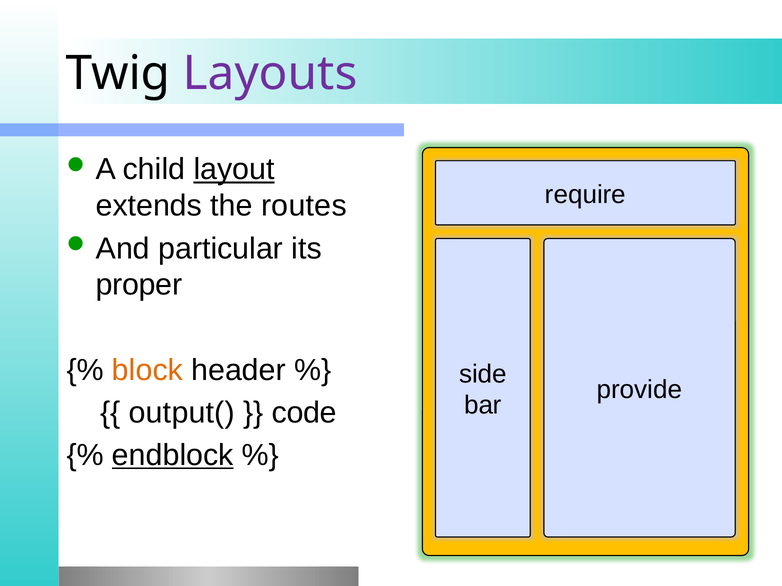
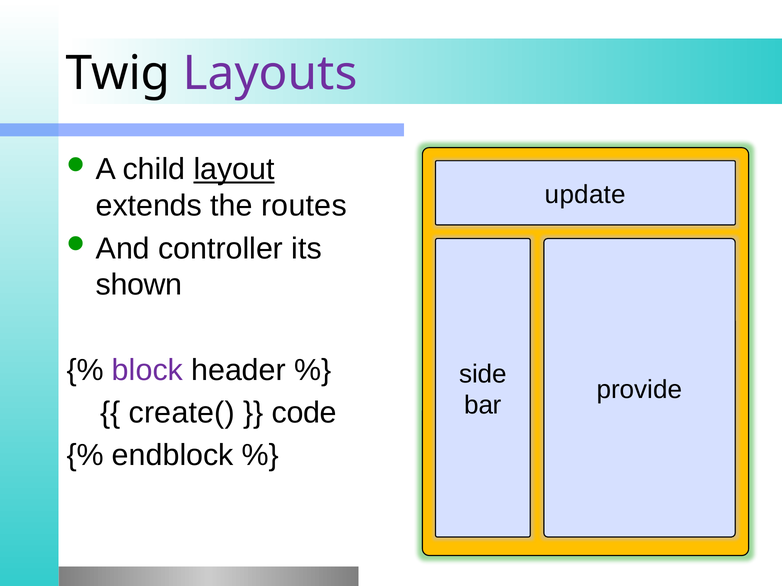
require: require -> update
particular: particular -> controller
proper: proper -> shown
block colour: orange -> purple
output(: output( -> create(
endblock underline: present -> none
